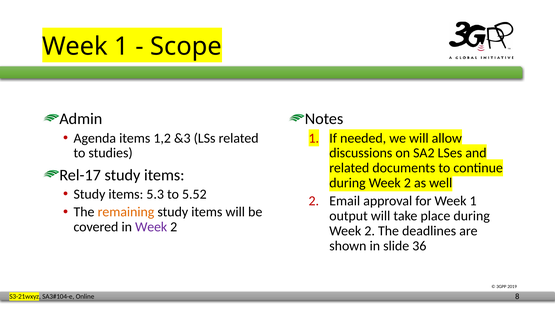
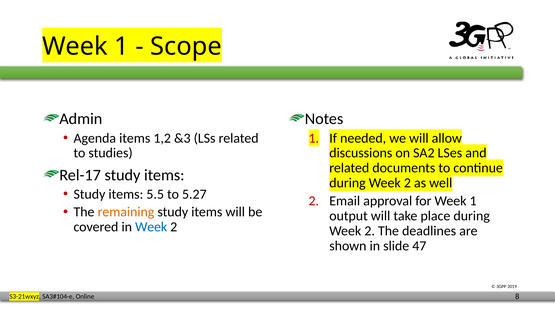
5.3: 5.3 -> 5.5
5.52: 5.52 -> 5.27
Week at (151, 227) colour: purple -> blue
36: 36 -> 47
